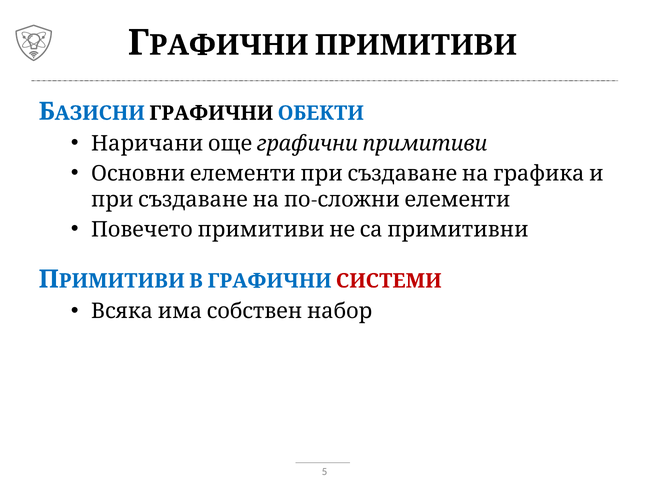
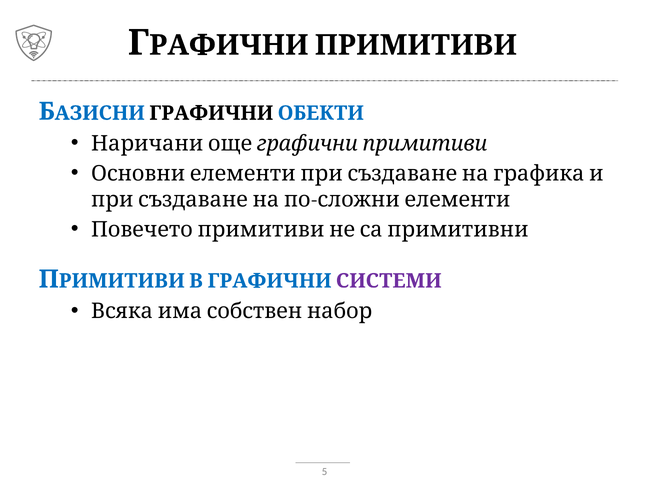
СИСТЕМИ colour: red -> purple
